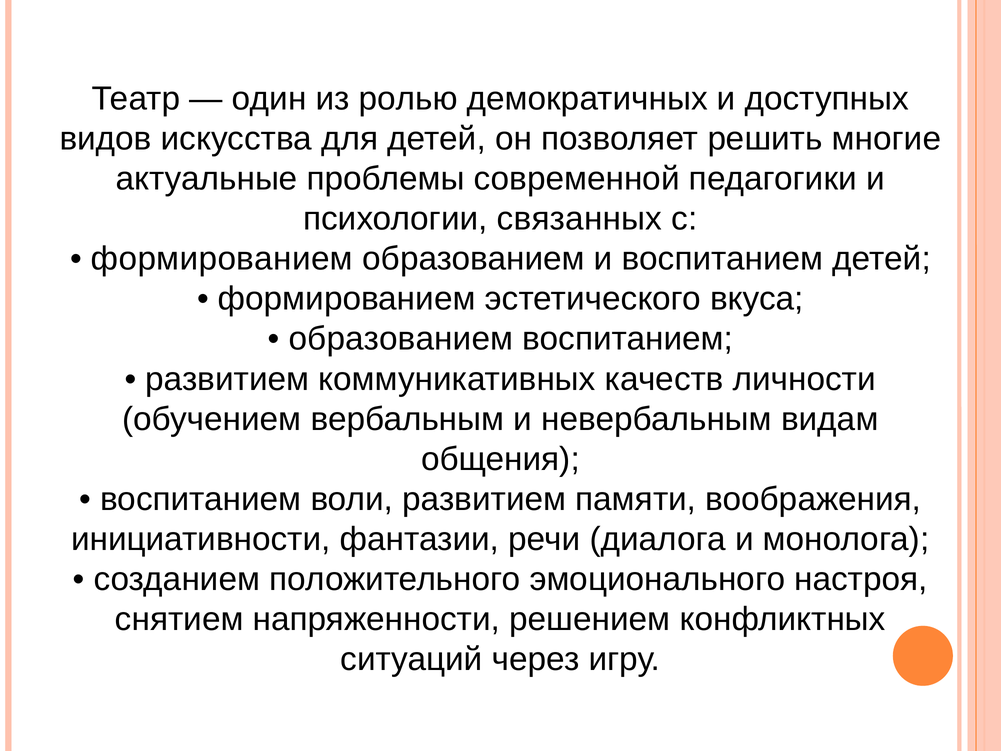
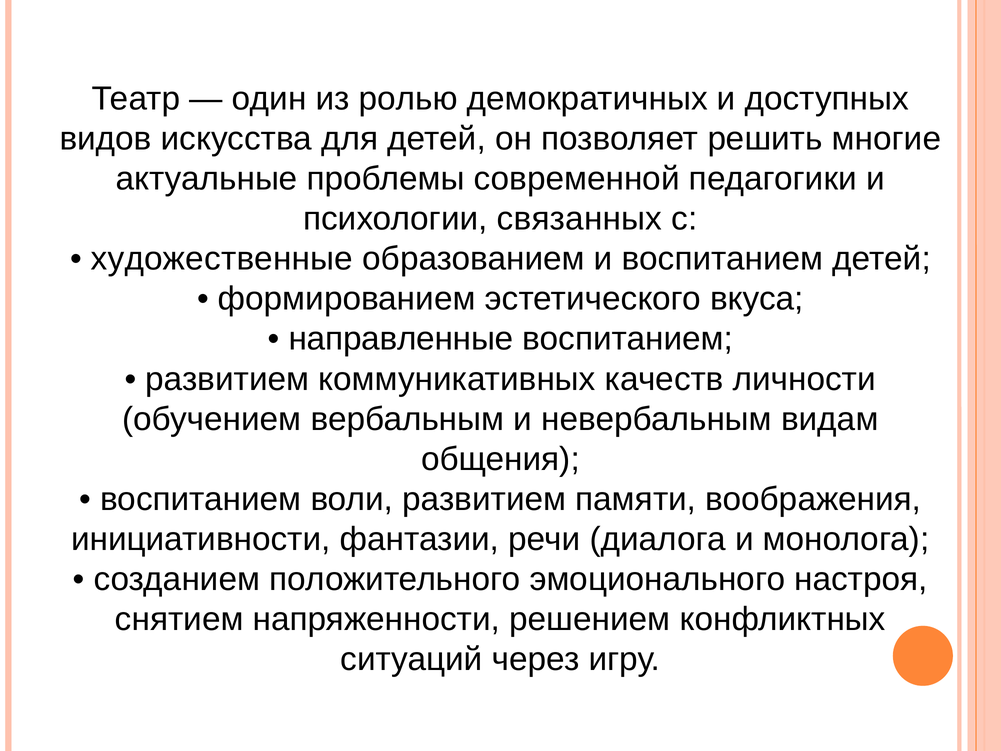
формированием at (222, 259): формированием -> художественные
образованием at (401, 339): образованием -> направленные
